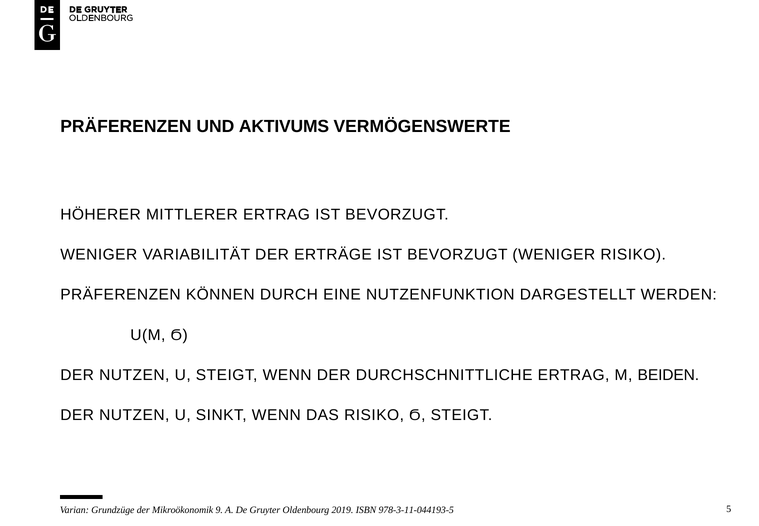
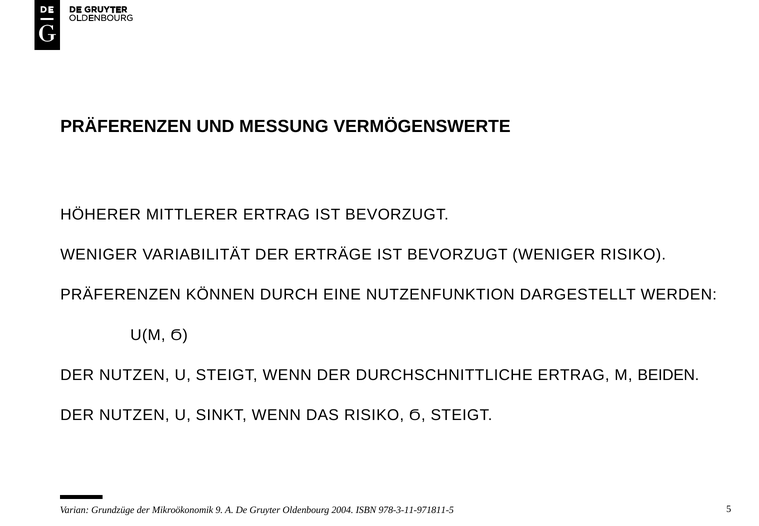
AKTIVUMS: AKTIVUMS -> MESSUNG
2019: 2019 -> 2004
978-3-11-044193-5: 978-3-11-044193-5 -> 978-3-11-971811-5
